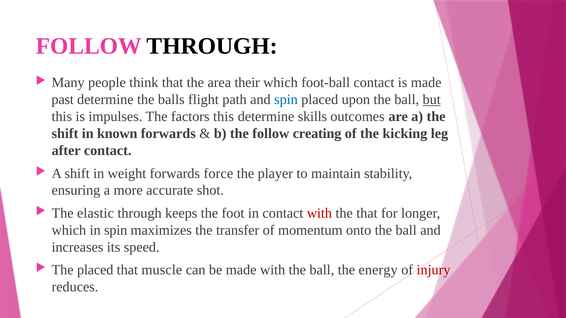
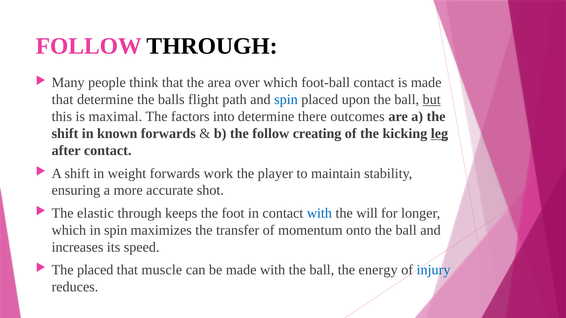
their: their -> over
past at (63, 100): past -> that
impulses: impulses -> maximal
factors this: this -> into
skills: skills -> there
leg underline: none -> present
force: force -> work
with at (319, 213) colour: red -> blue
the that: that -> will
injury colour: red -> blue
